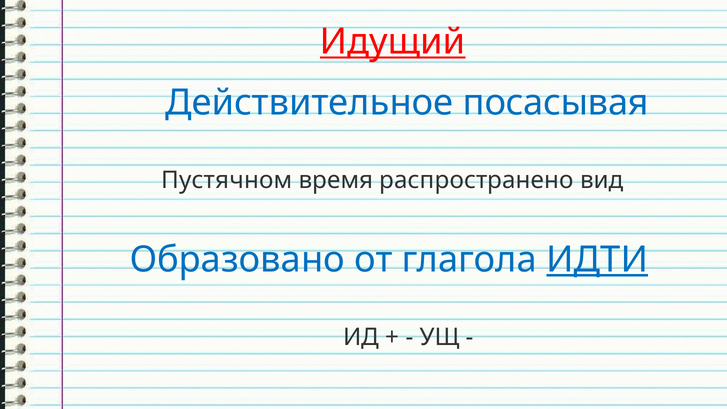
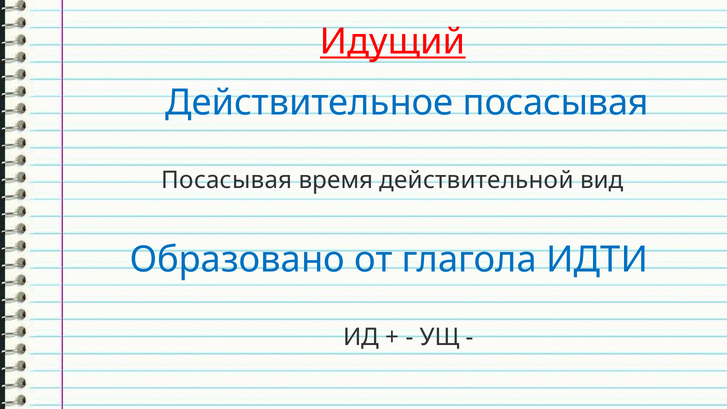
Пустячном at (227, 180): Пустячном -> Посасывая
распространено: распространено -> действительной
ИДТИ underline: present -> none
